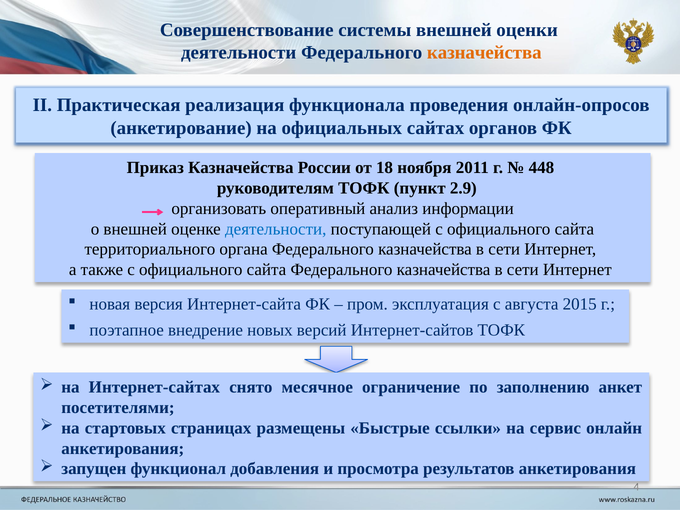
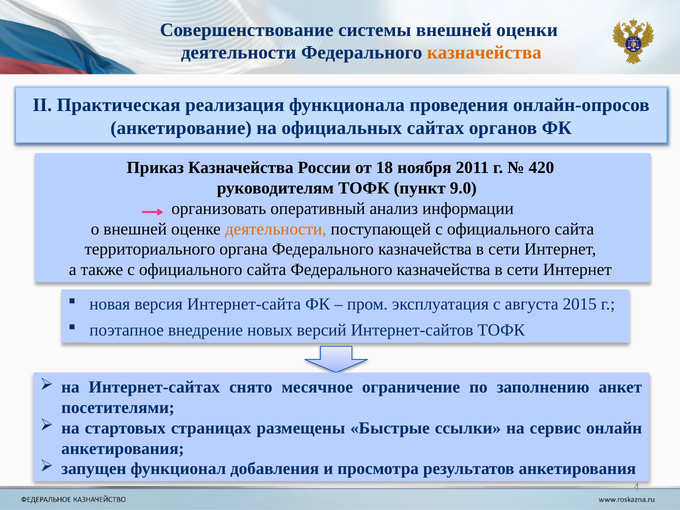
448: 448 -> 420
2.9: 2.9 -> 9.0
деятельности at (276, 229) colour: blue -> orange
